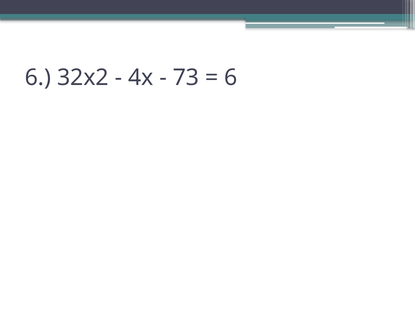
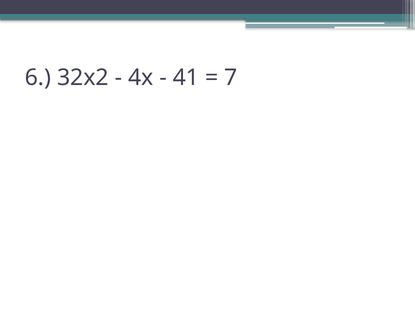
73: 73 -> 41
6 at (231, 78): 6 -> 7
